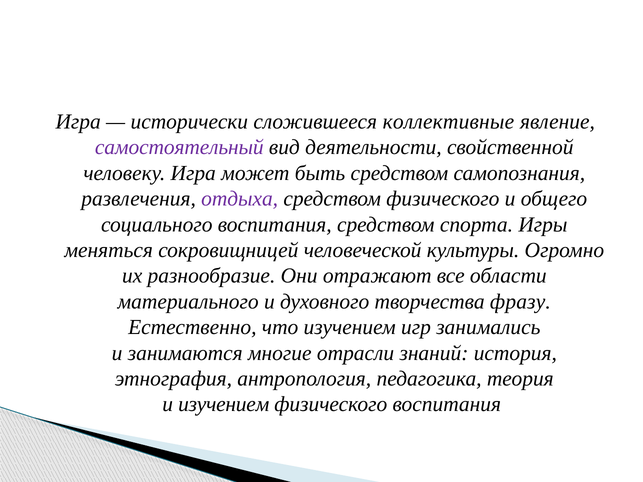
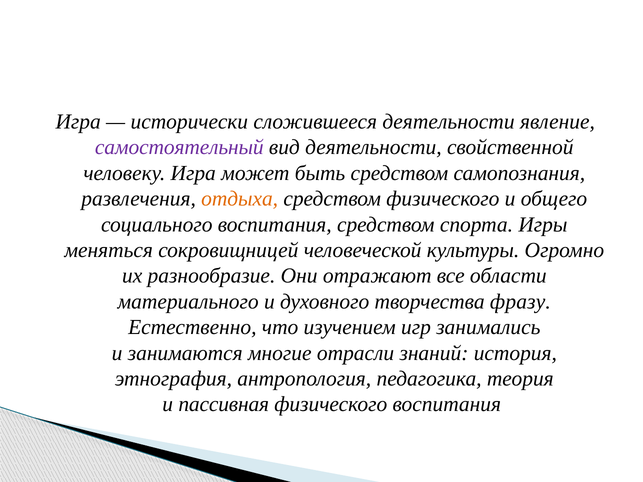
сложившееся коллективные: коллективные -> деятельности
отдыха colour: purple -> orange
и изучением: изучением -> пассивная
